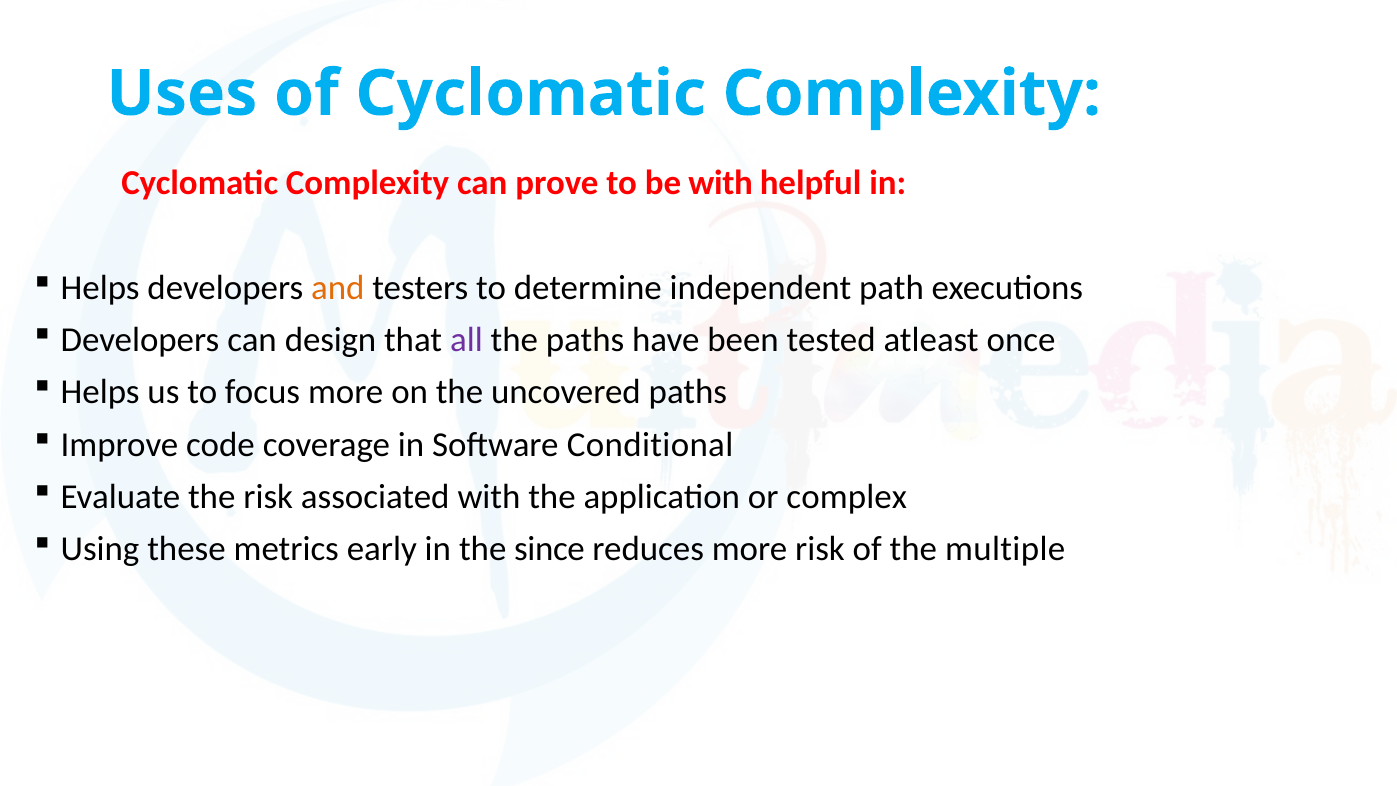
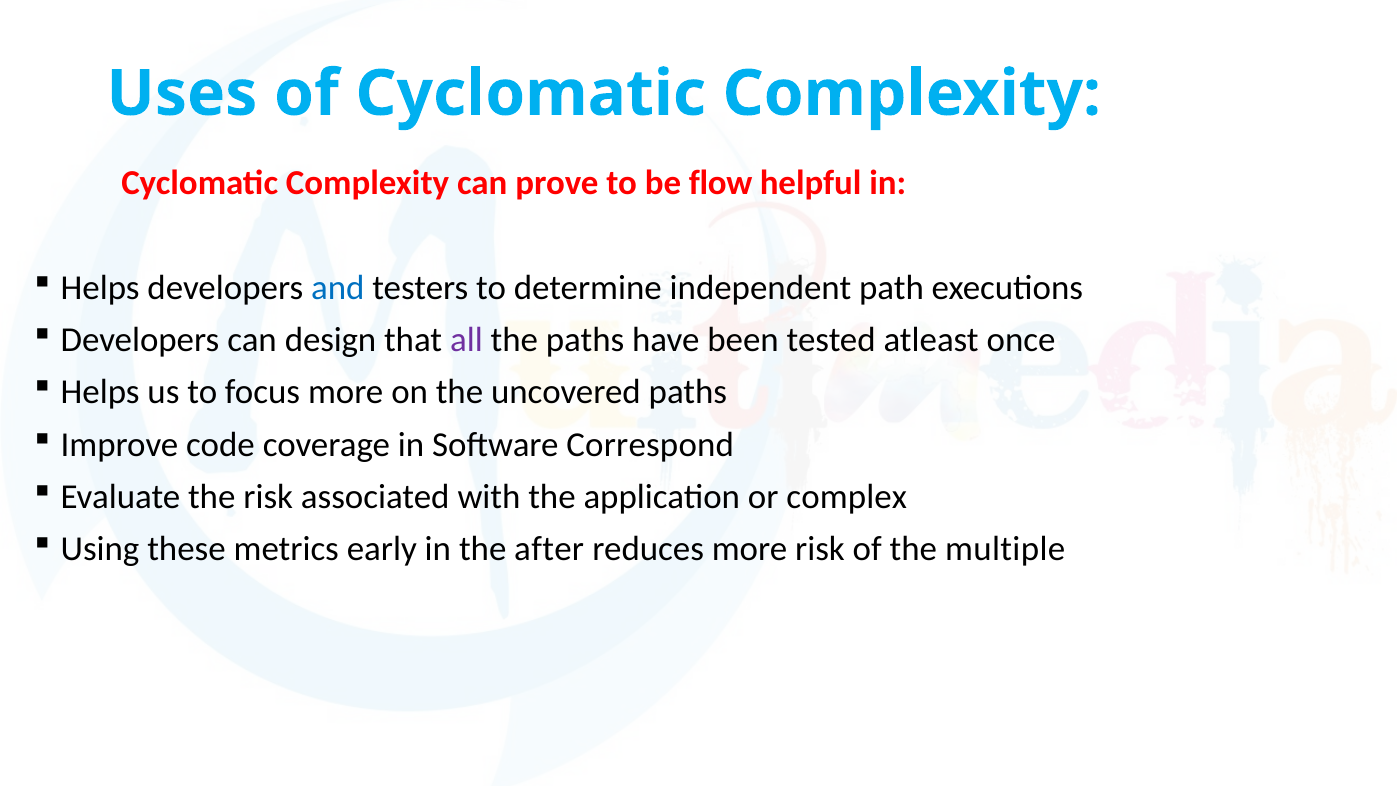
be with: with -> flow
and colour: orange -> blue
Conditional: Conditional -> Correspond
since: since -> after
